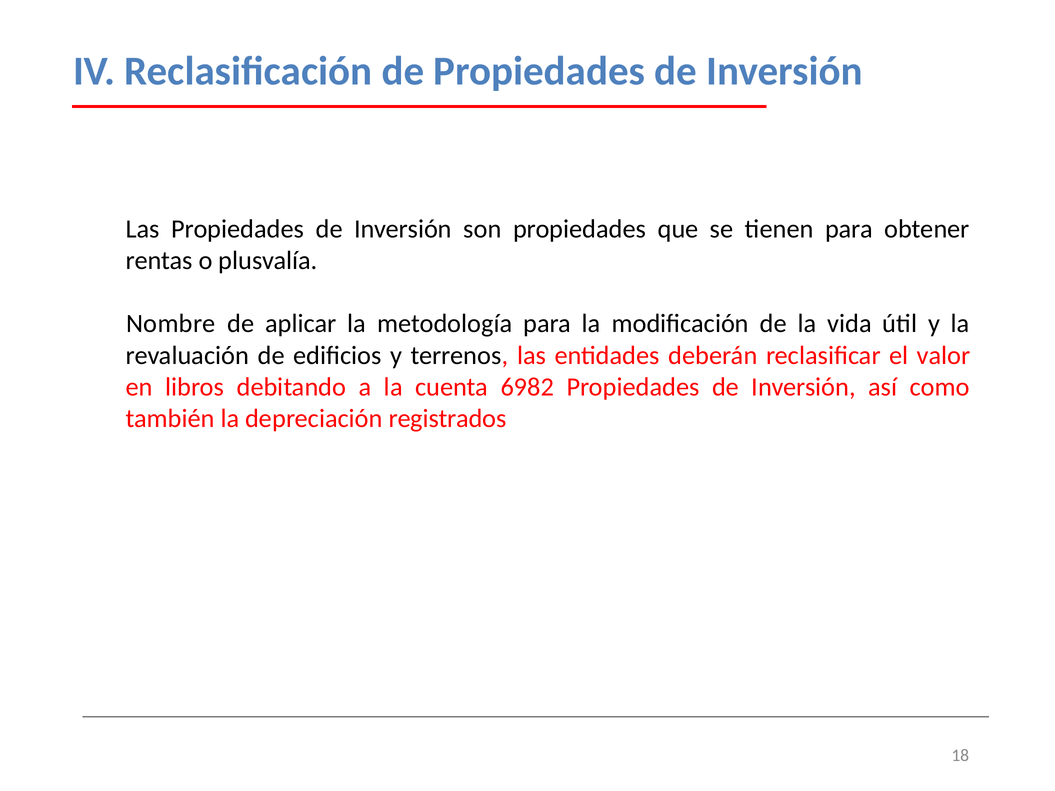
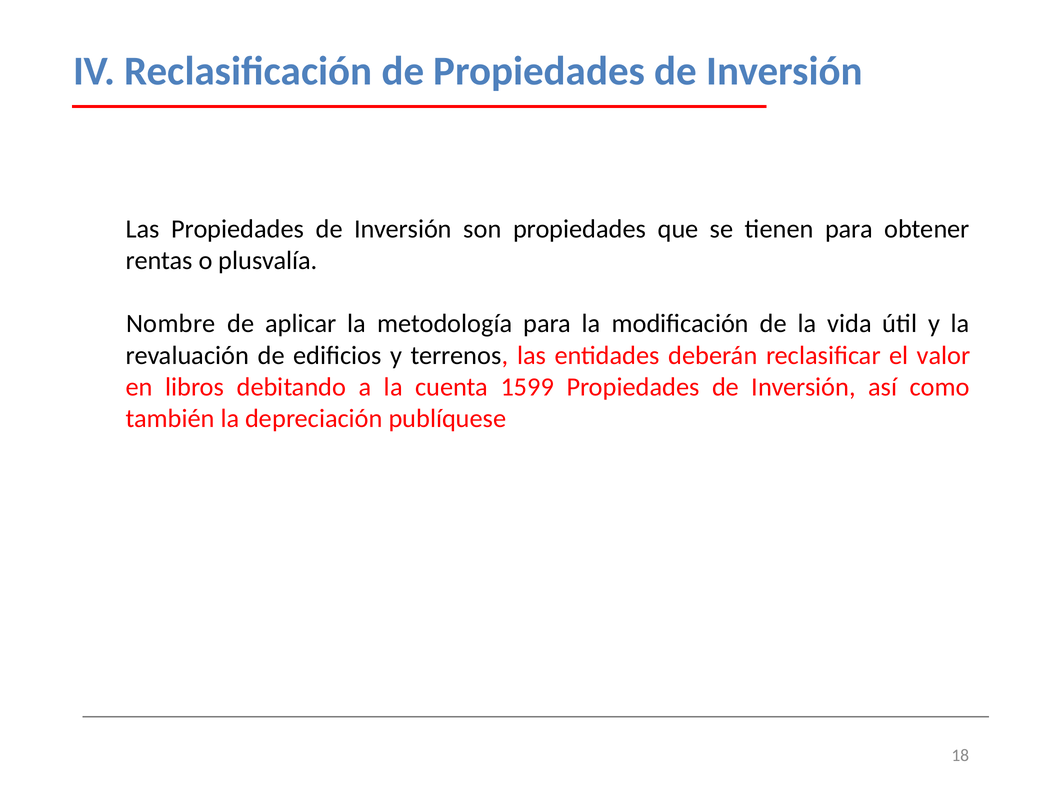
6982: 6982 -> 1599
registrados: registrados -> publíquese
